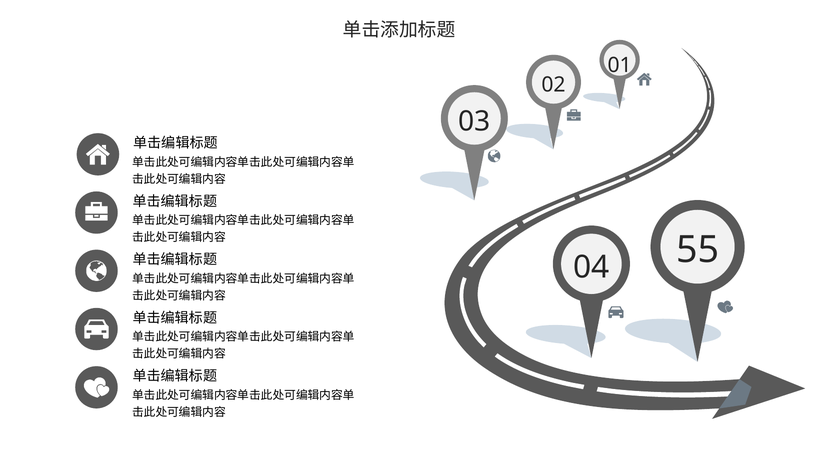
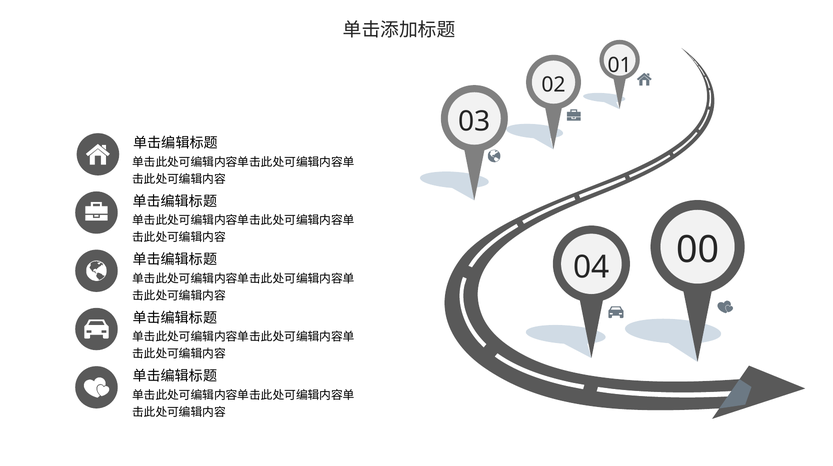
55: 55 -> 00
